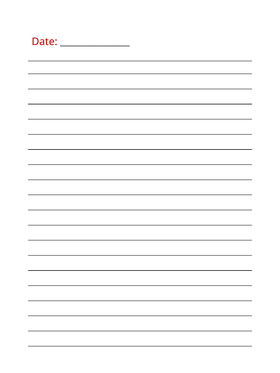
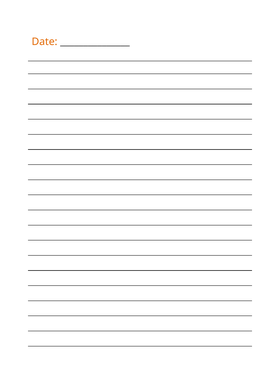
Date colour: red -> orange
